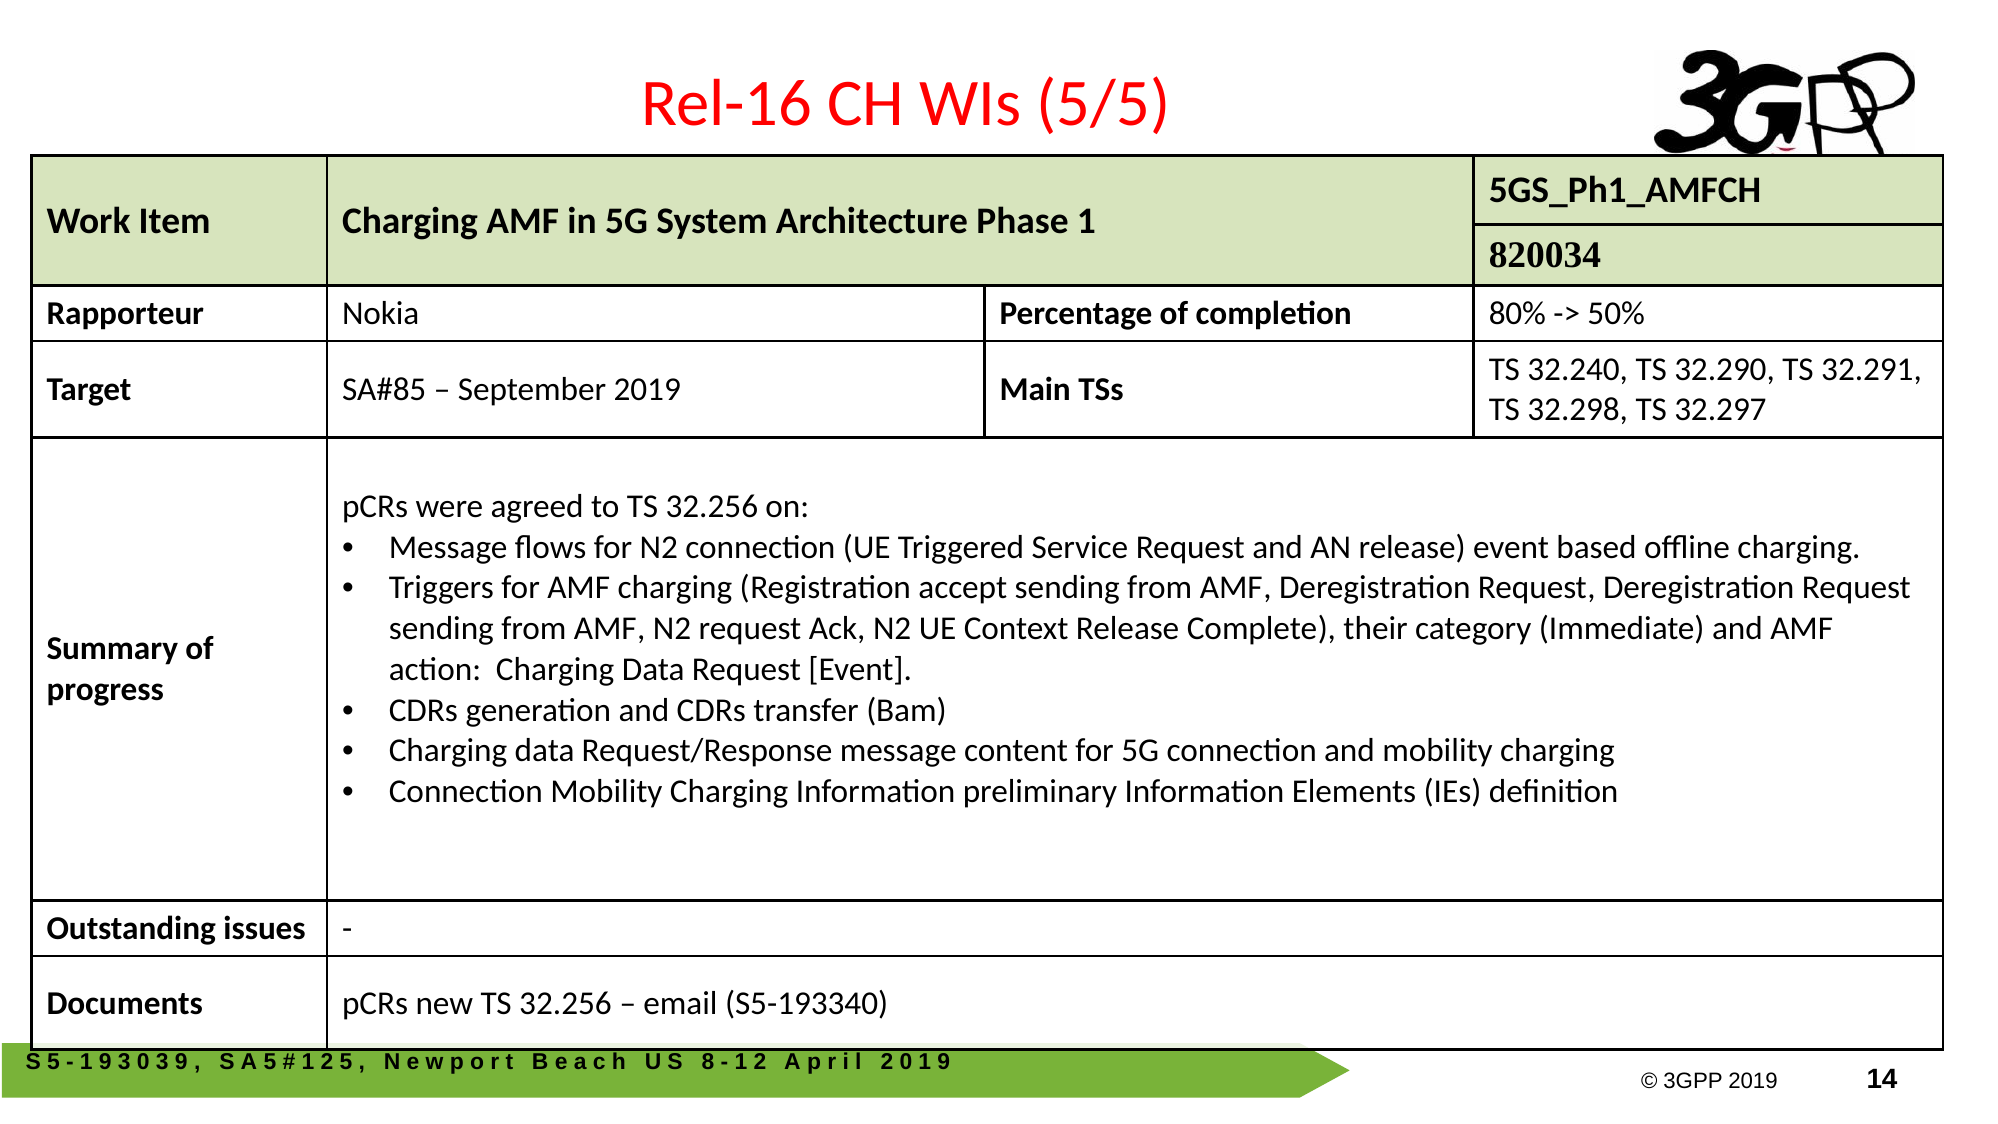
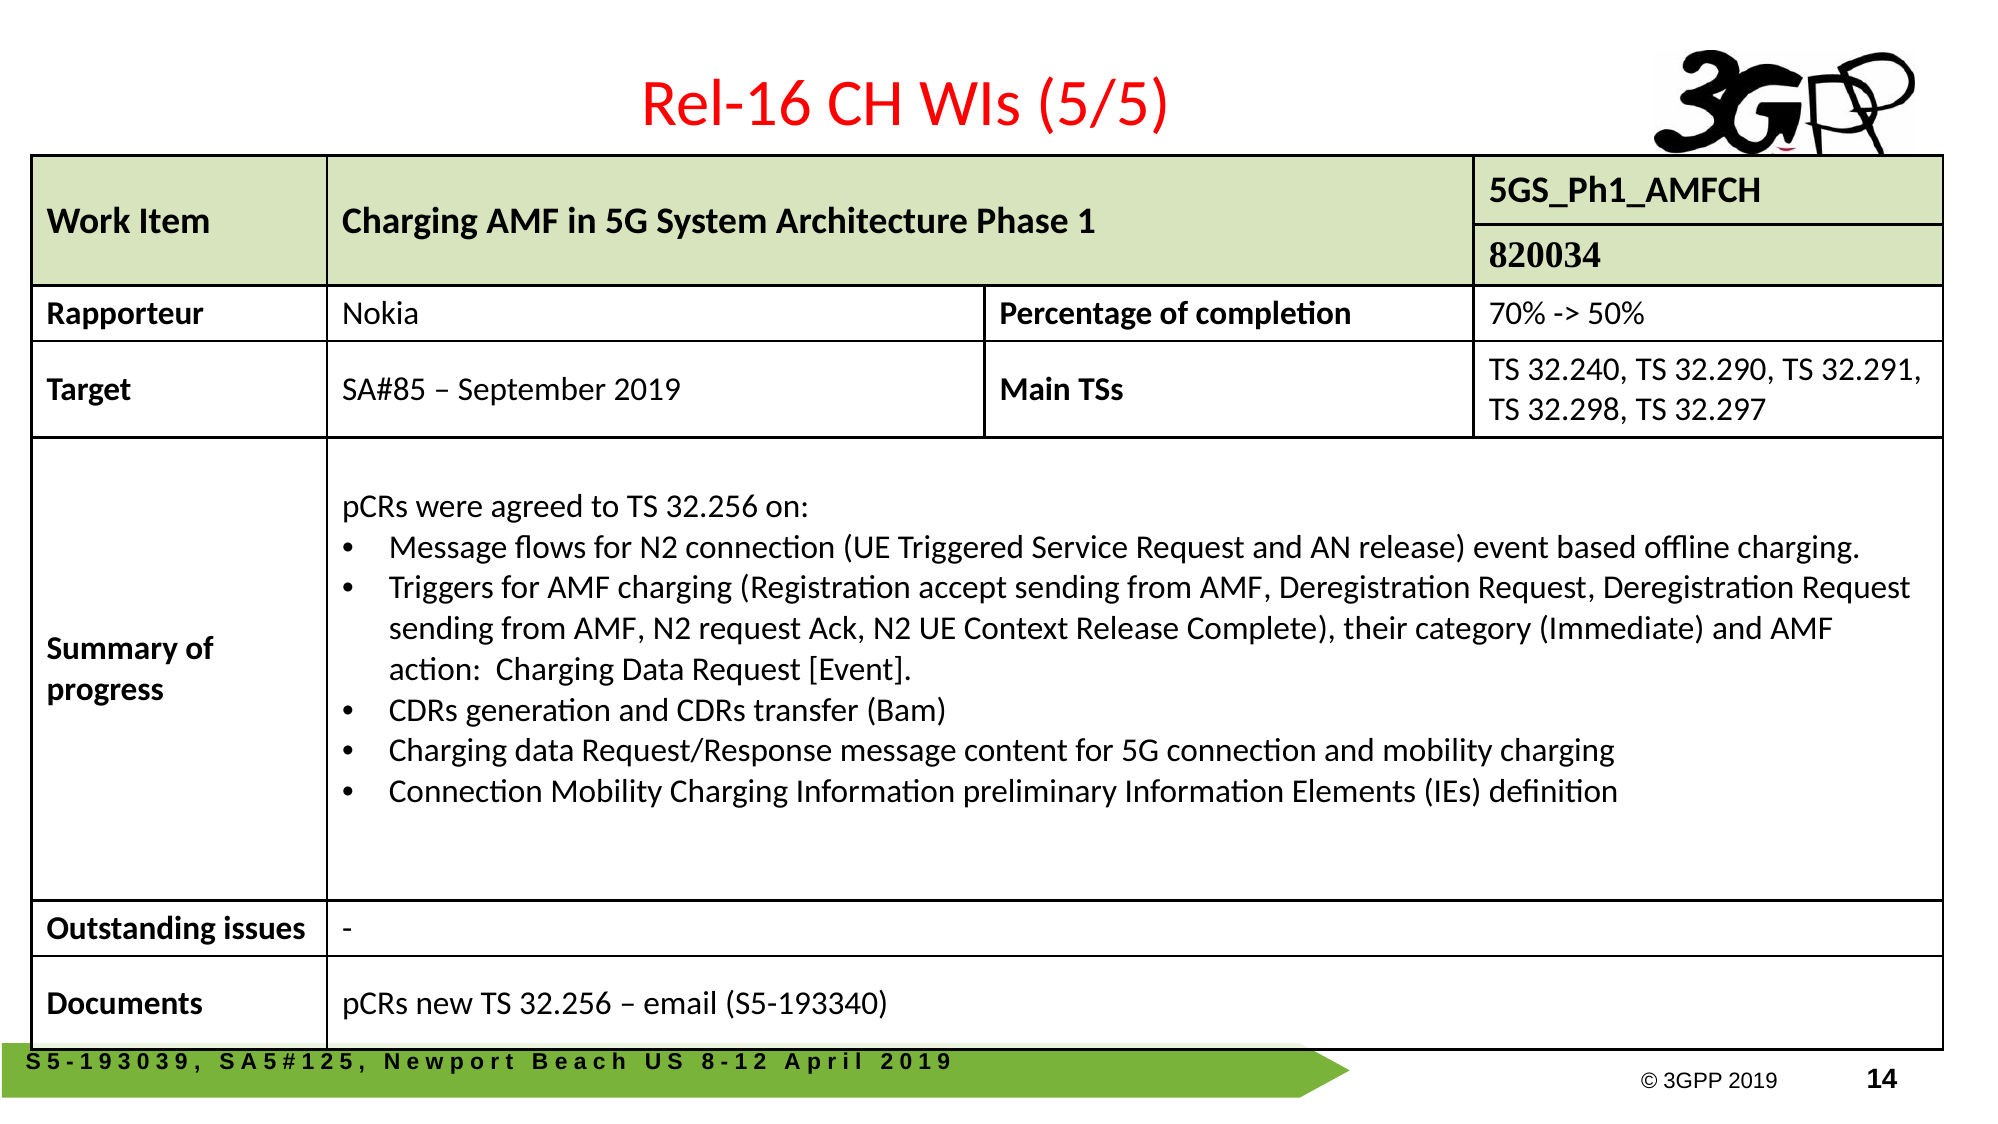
80%: 80% -> 70%
